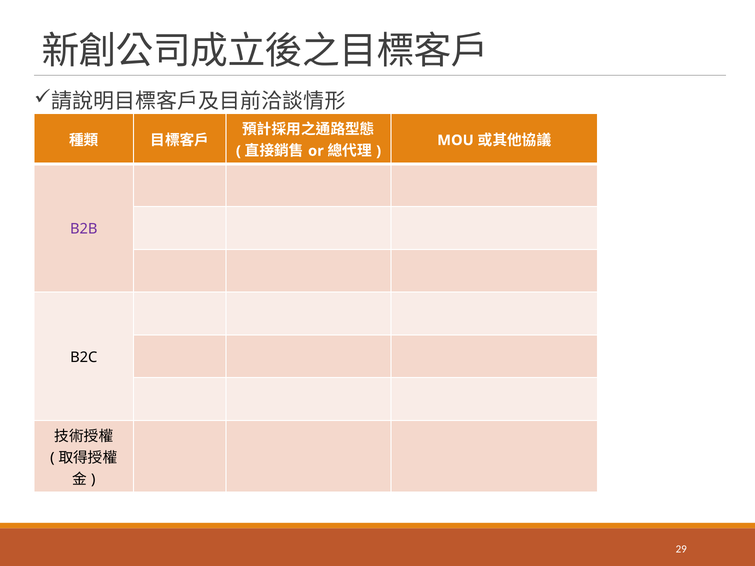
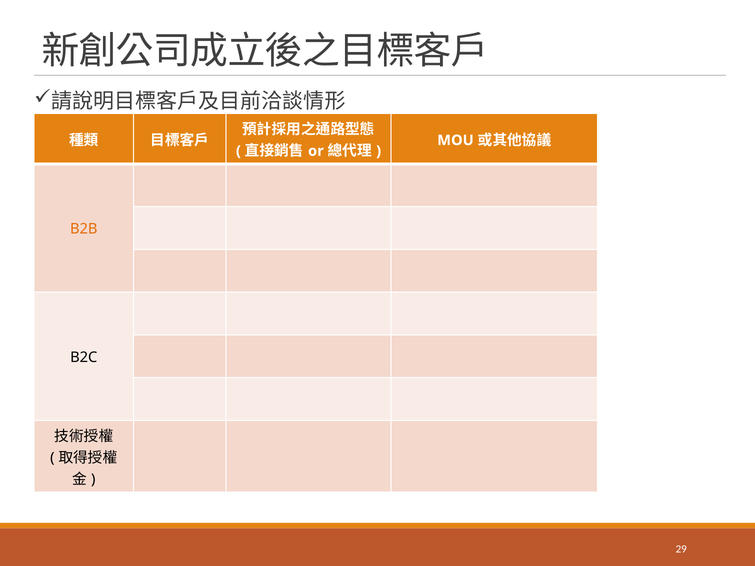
B2B colour: purple -> orange
